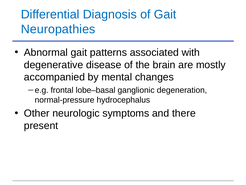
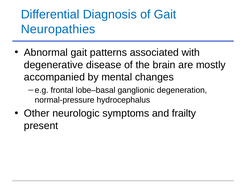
there: there -> frailty
